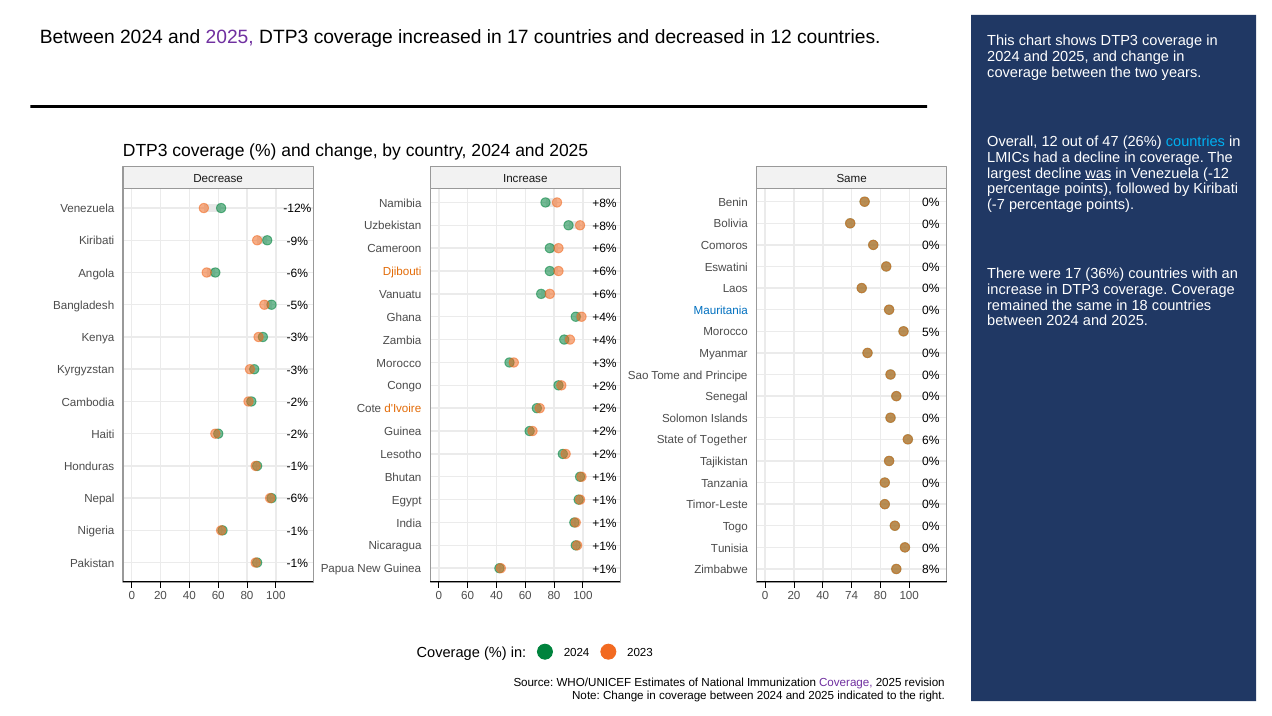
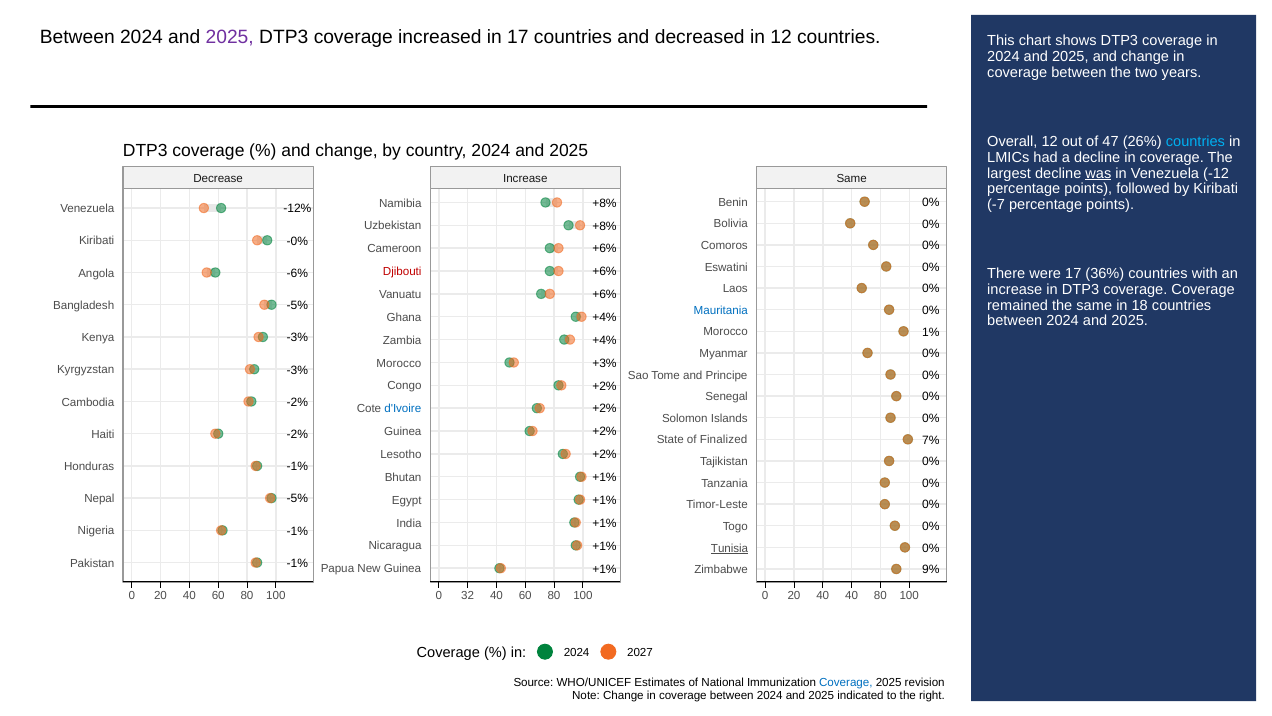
-9%: -9% -> -0%
Djibouti colour: orange -> red
5%: 5% -> 1%
d'Ivoire colour: orange -> blue
6%: 6% -> 7%
Together: Together -> Finalized
-6% at (297, 499): -6% -> -5%
Tunisia underline: none -> present
8%: 8% -> 9%
0 60: 60 -> 32
40 74: 74 -> 40
2023: 2023 -> 2027
Coverage at (846, 682) colour: purple -> blue
